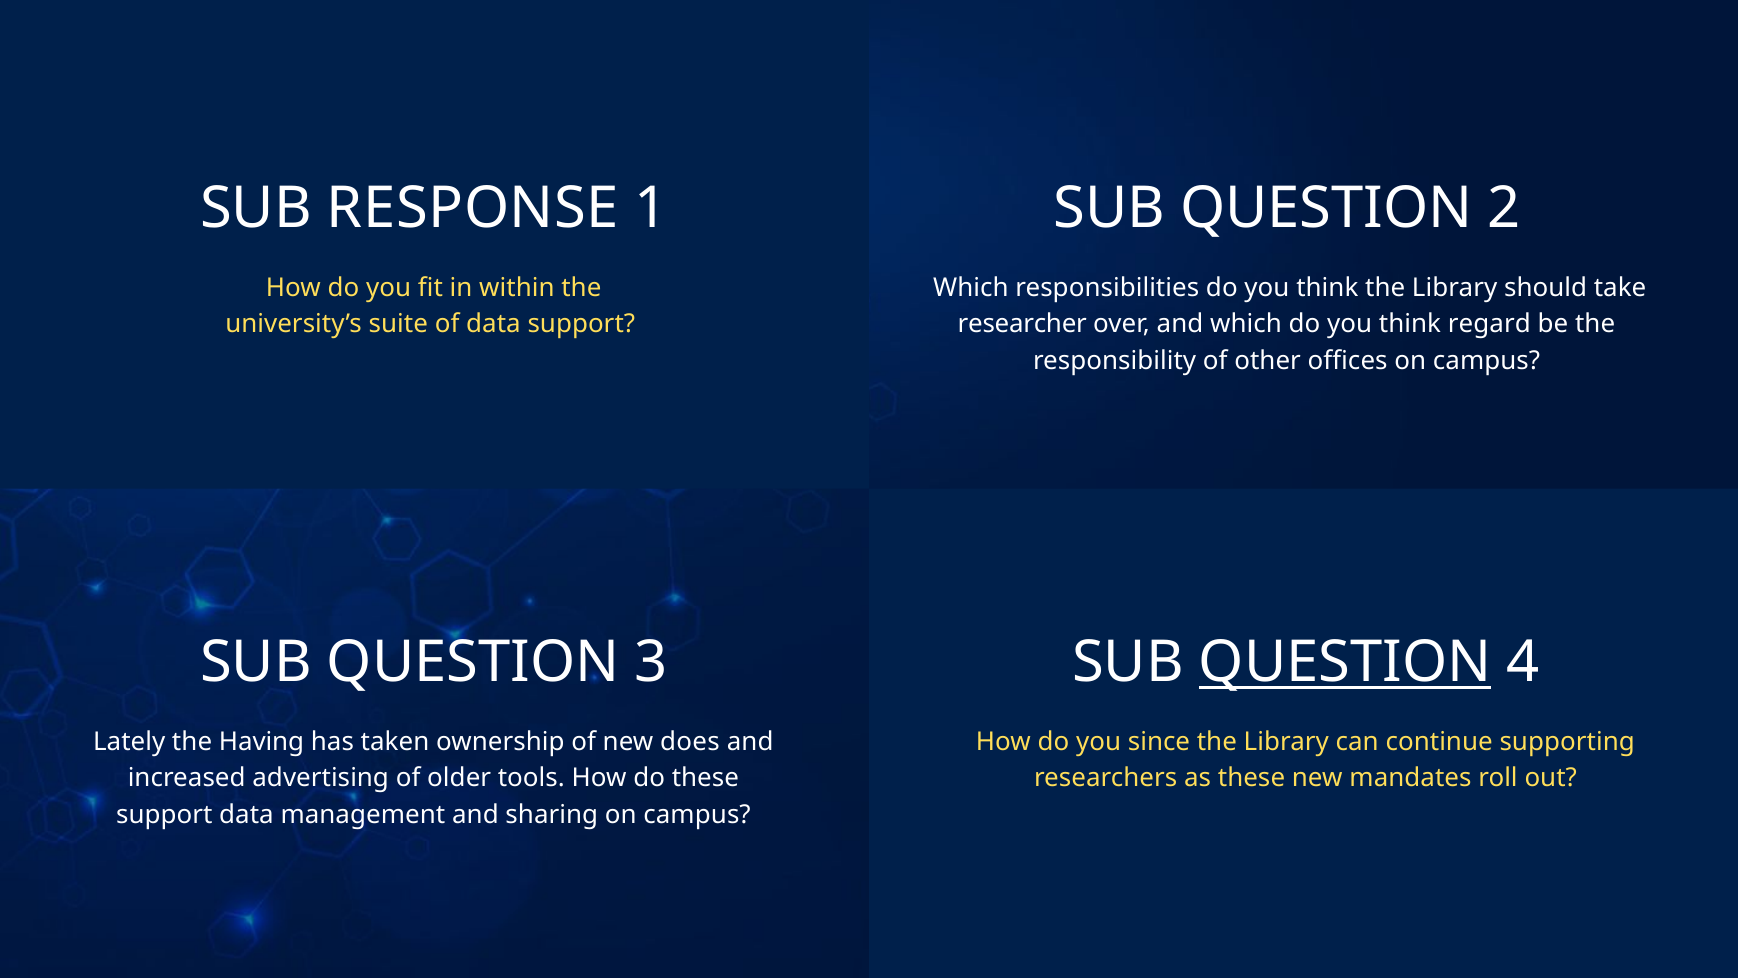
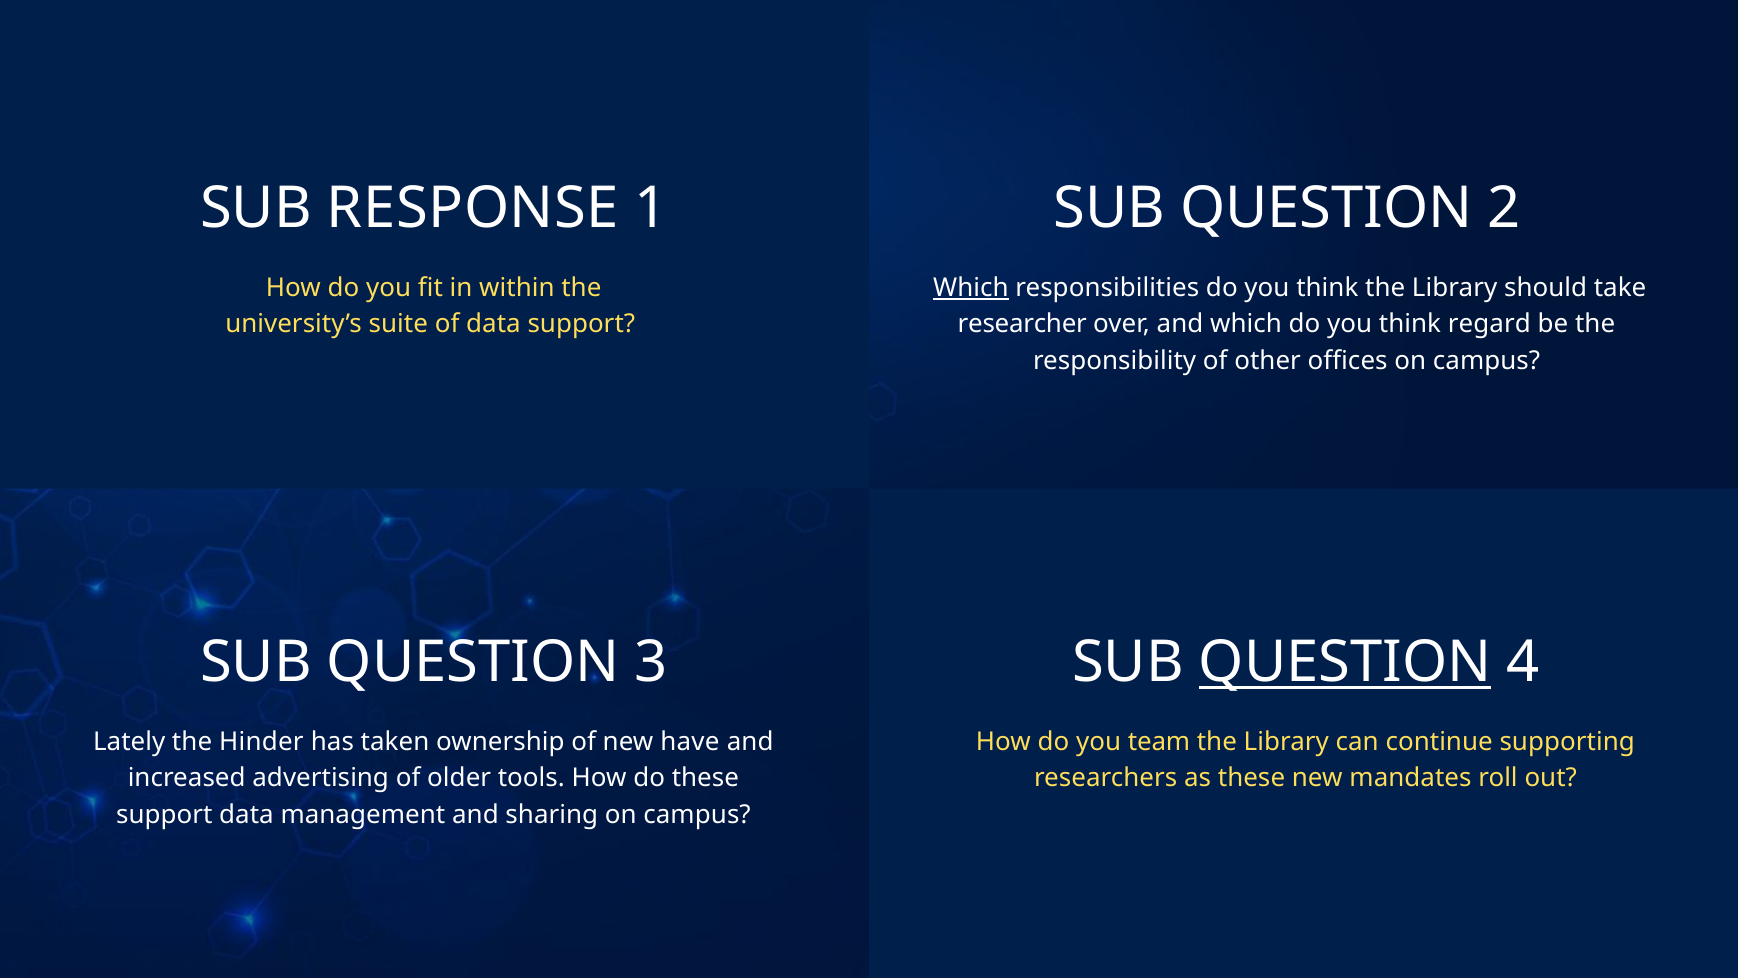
Which at (971, 288) underline: none -> present
Having: Having -> Hinder
does: does -> have
since: since -> team
